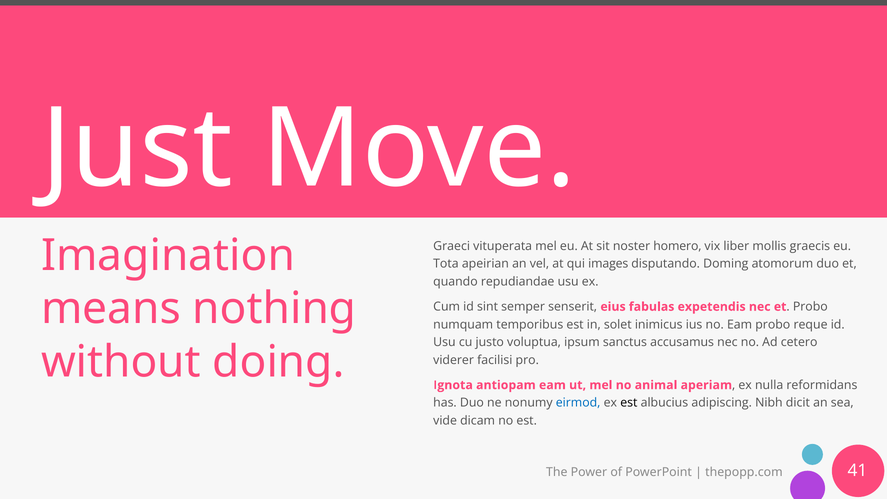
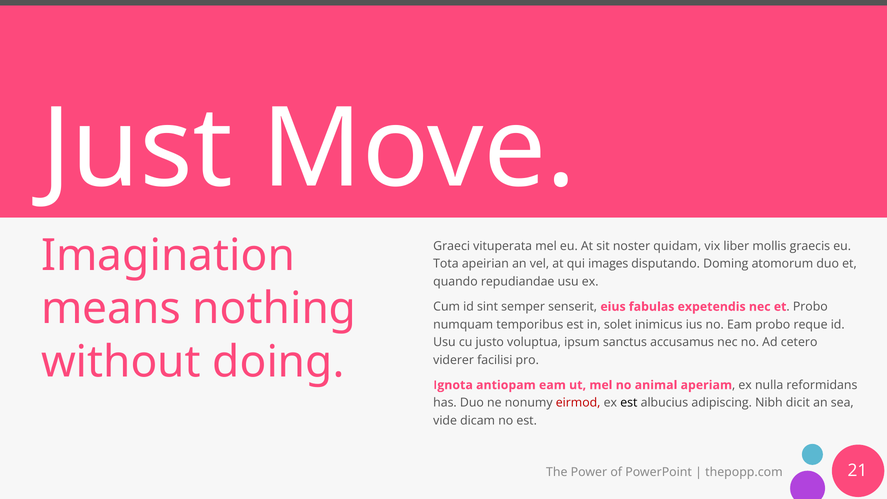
homero: homero -> quidam
eirmod colour: blue -> red
41: 41 -> 21
